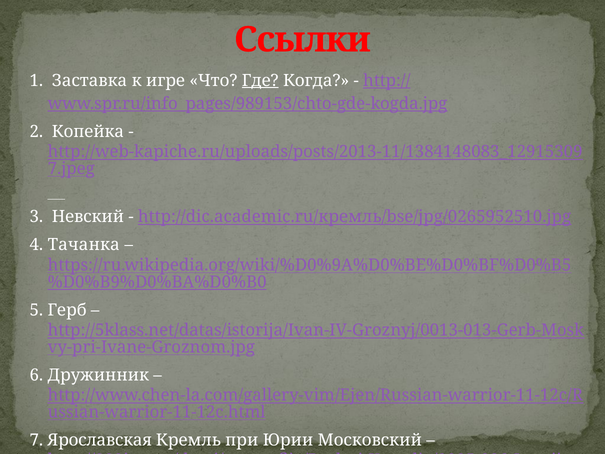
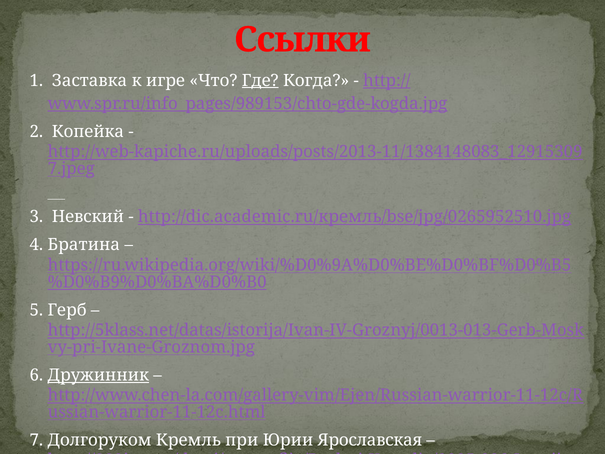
Тачанка: Тачанка -> Братина
Дружинник underline: none -> present
Ярославская: Ярославская -> Долгоруком
Московский: Московский -> Ярославская
